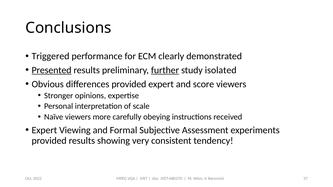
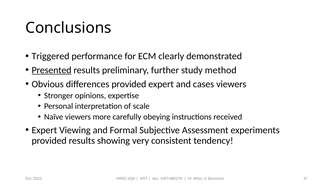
further underline: present -> none
isolated: isolated -> method
score: score -> cases
